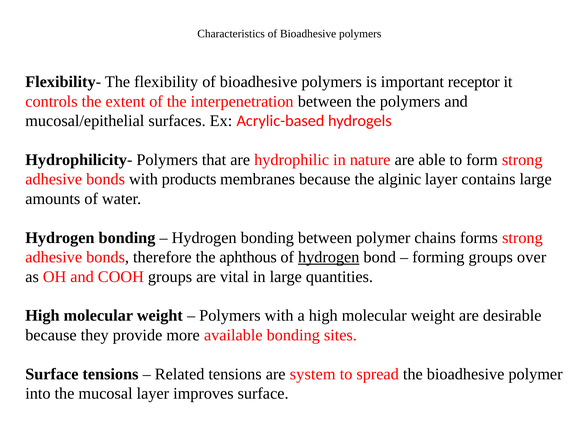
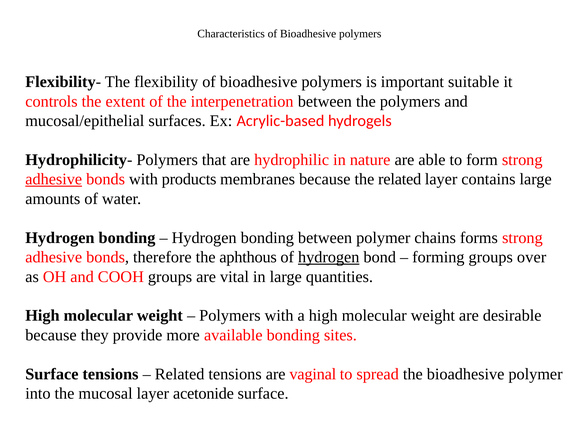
receptor: receptor -> suitable
adhesive at (54, 179) underline: none -> present
the alginic: alginic -> related
system: system -> vaginal
improves: improves -> acetonide
